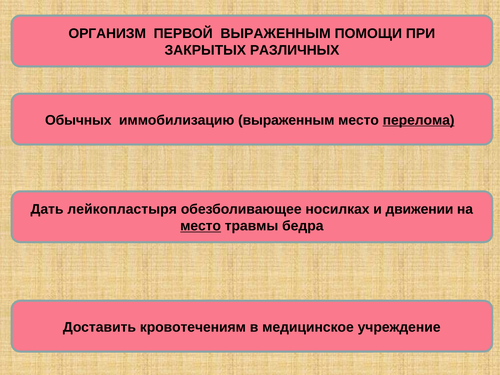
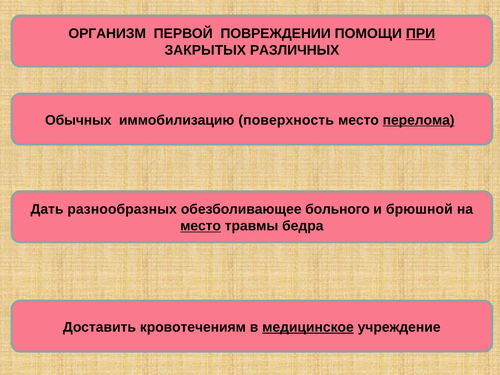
ПЕРВОЙ ВЫРАЖЕННЫМ: ВЫРАЖЕННЫМ -> ПОВРЕЖДЕНИИ
ПРИ underline: none -> present
иммобилизацию выраженным: выраженным -> поверхность
лейкопластыря: лейкопластыря -> разнообразных
носилках: носилках -> больного
движении: движении -> брюшной
медицинское underline: none -> present
